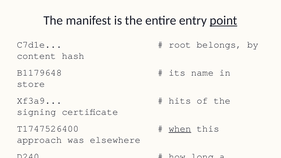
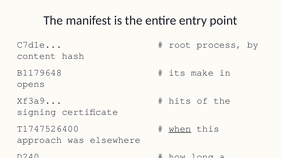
point underline: present -> none
belongs: belongs -> process
its name: name -> make
store: store -> opens
